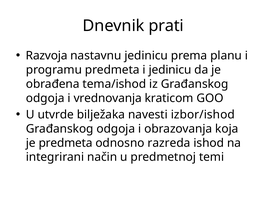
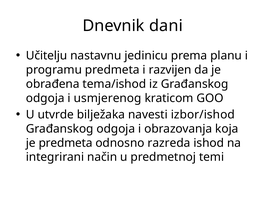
prati: prati -> dani
Razvoja: Razvoja -> Učitelju
i jedinicu: jedinicu -> razvijen
vrednovanja: vrednovanja -> usmjerenog
